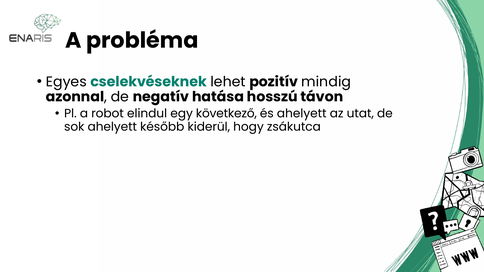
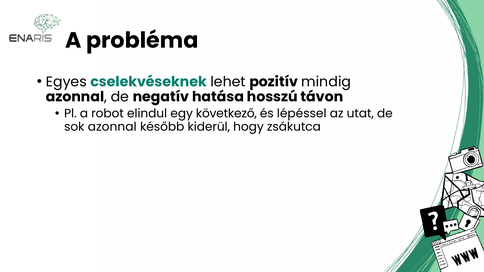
és ahelyett: ahelyett -> lépéssel
sok ahelyett: ahelyett -> azonnal
